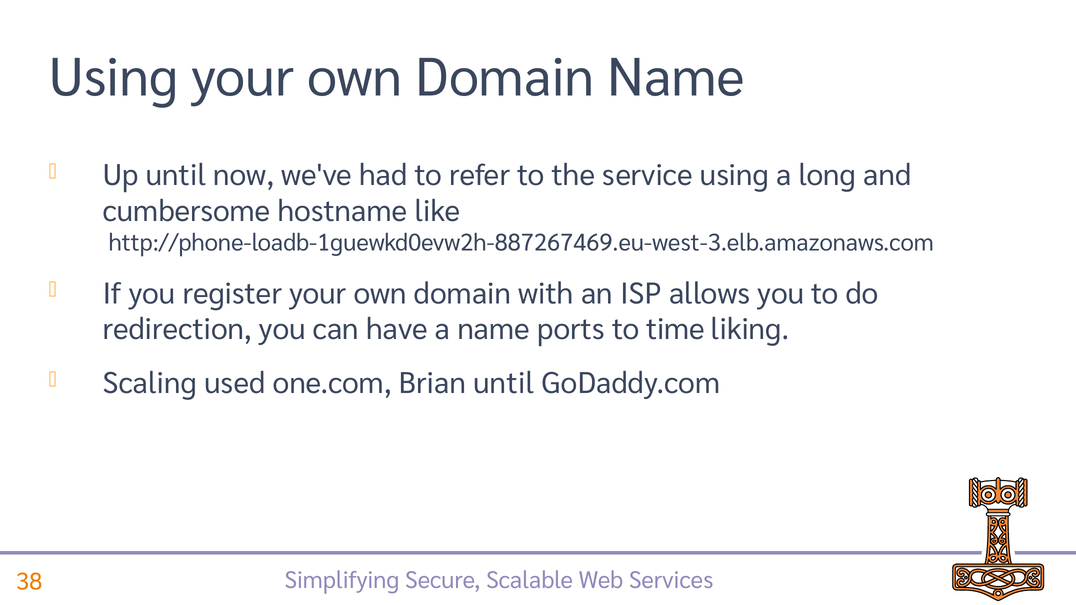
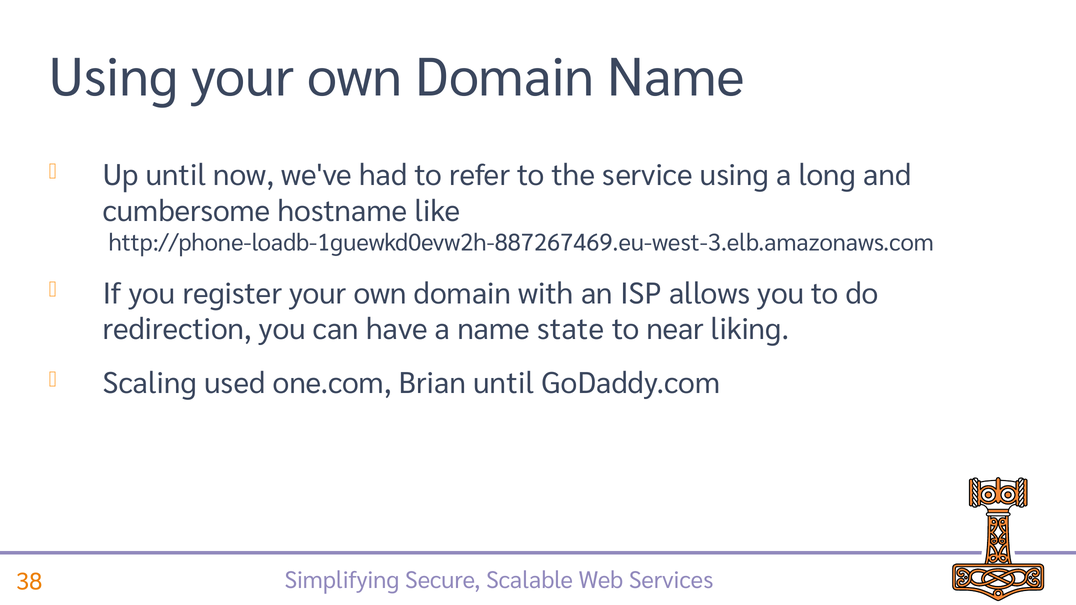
ports: ports -> state
time: time -> near
